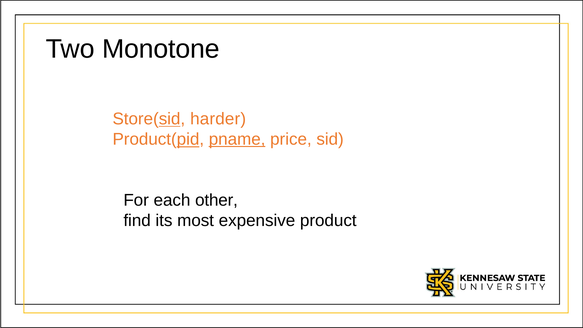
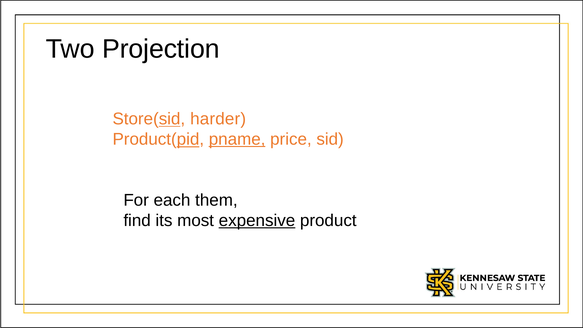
Monotone: Monotone -> Projection
other: other -> them
expensive underline: none -> present
